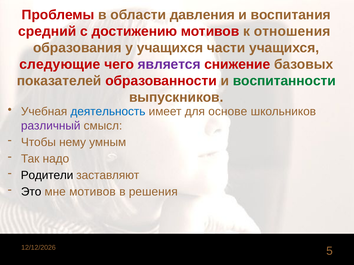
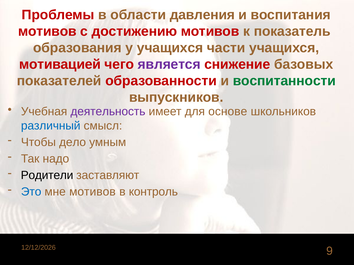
средний at (47, 31): средний -> мотивов
отношения: отношения -> показатель
следующие: следующие -> мотивацией
деятельность colour: blue -> purple
различный colour: purple -> blue
нему: нему -> дело
Это colour: black -> blue
решения: решения -> контроль
5: 5 -> 9
